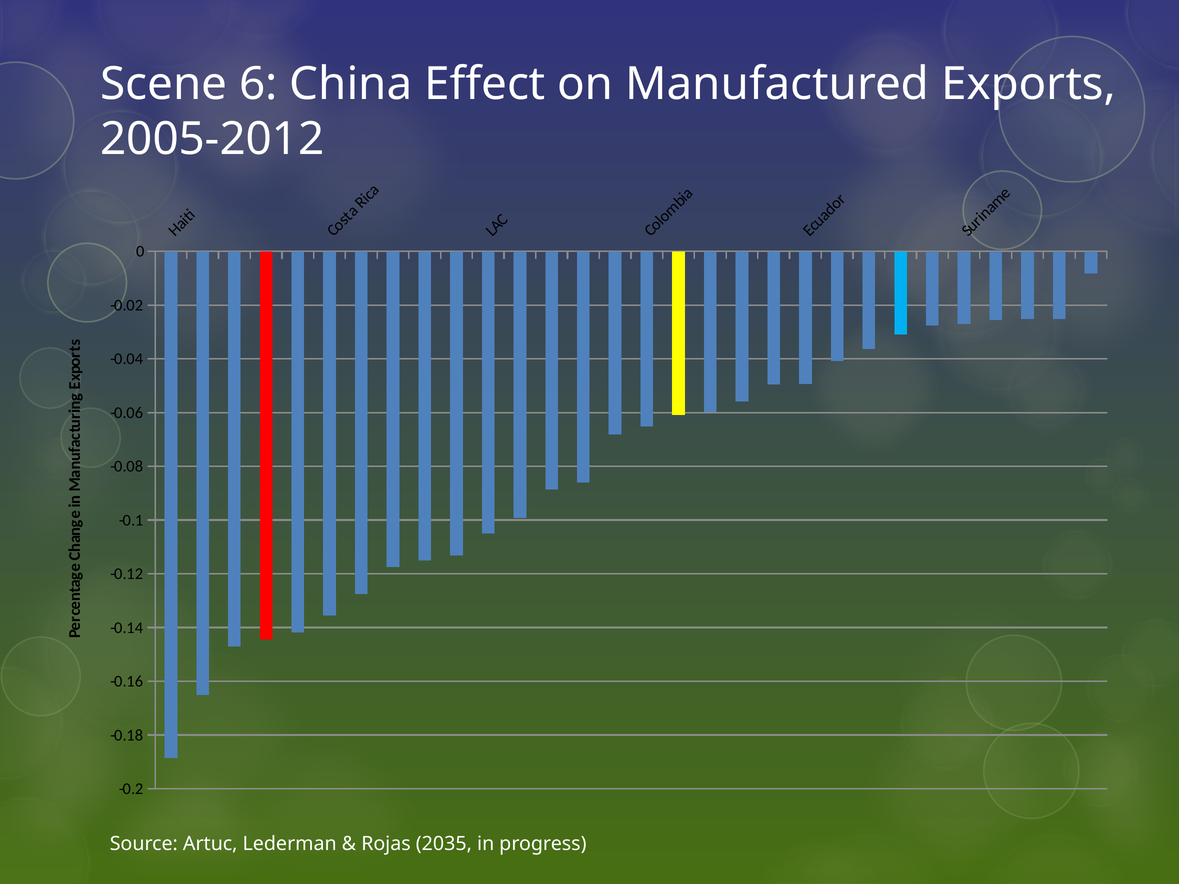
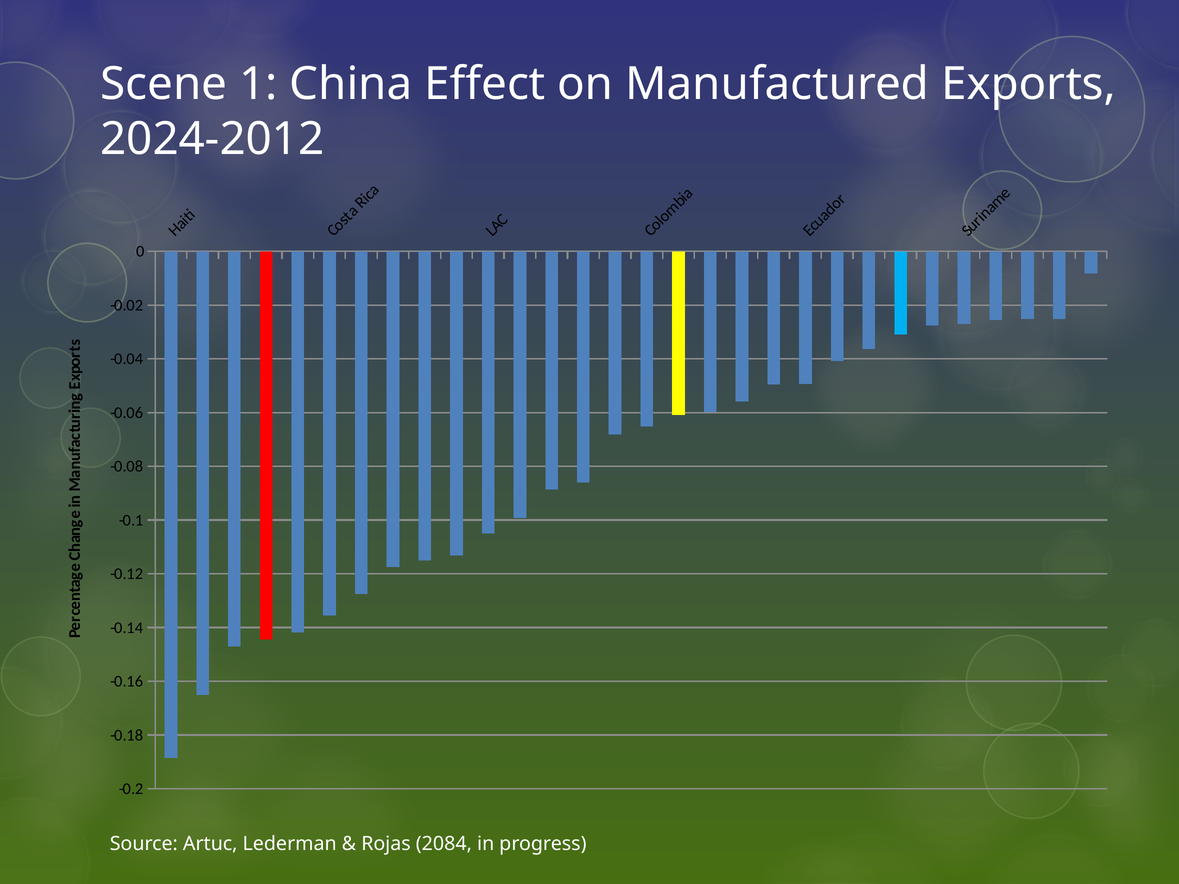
6: 6 -> 1
2005-2012: 2005-2012 -> 2024-2012
2035: 2035 -> 2084
